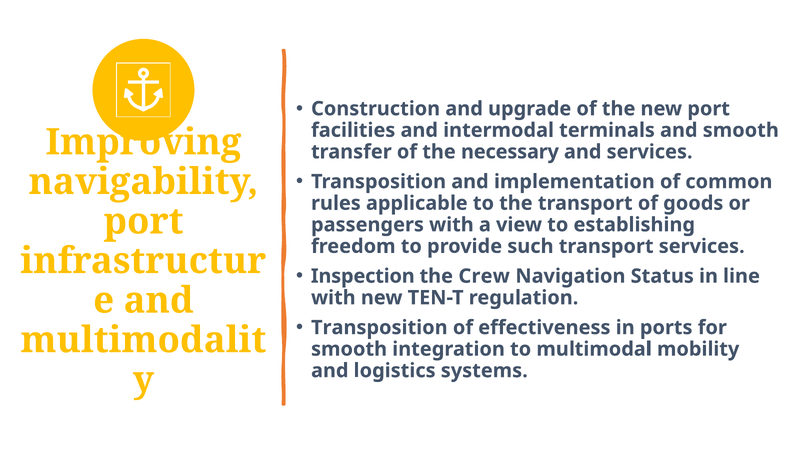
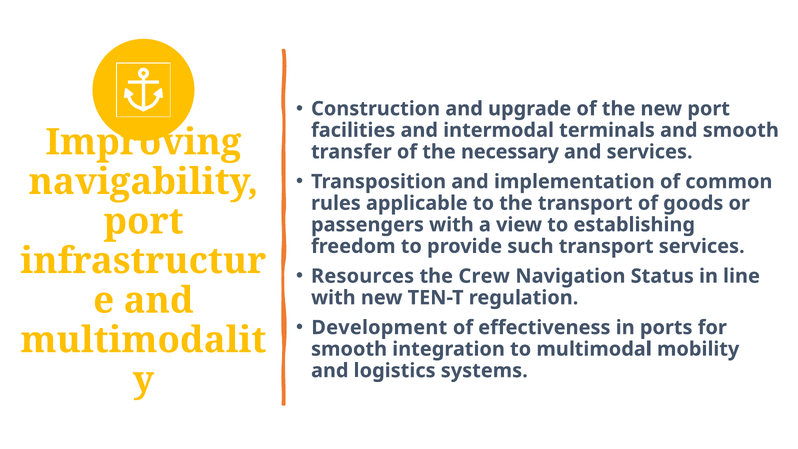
Inspection: Inspection -> Resources
Transposition at (379, 327): Transposition -> Development
